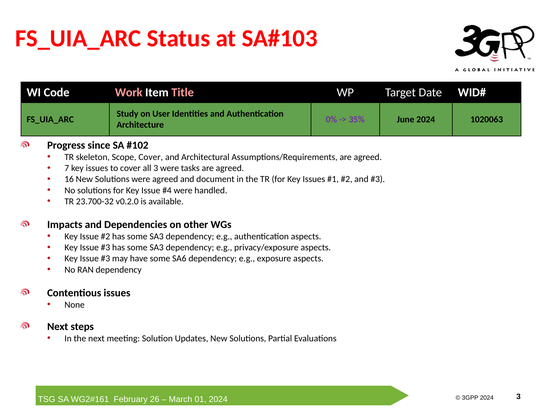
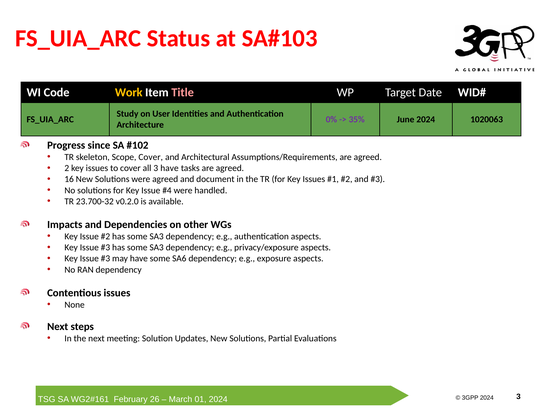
Work colour: pink -> yellow
7: 7 -> 2
3 were: were -> have
